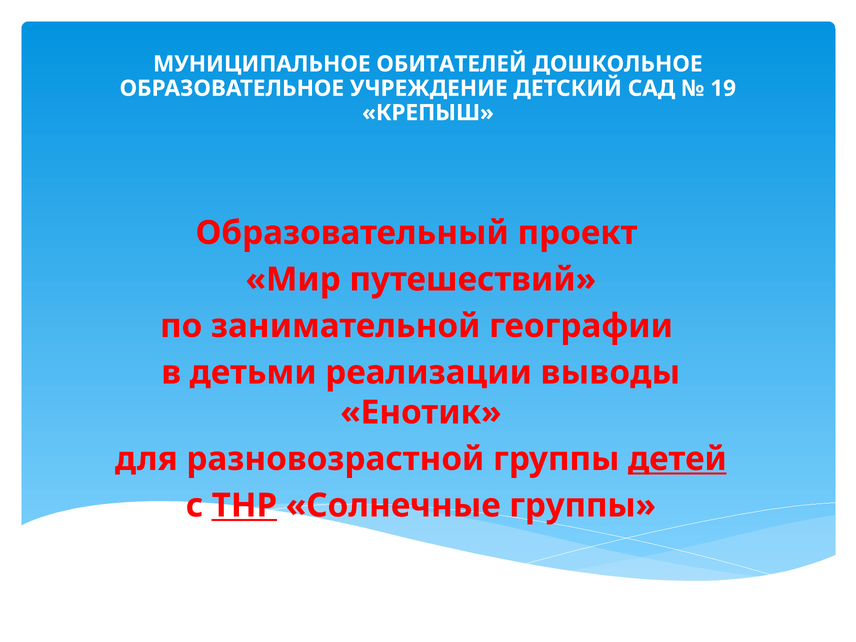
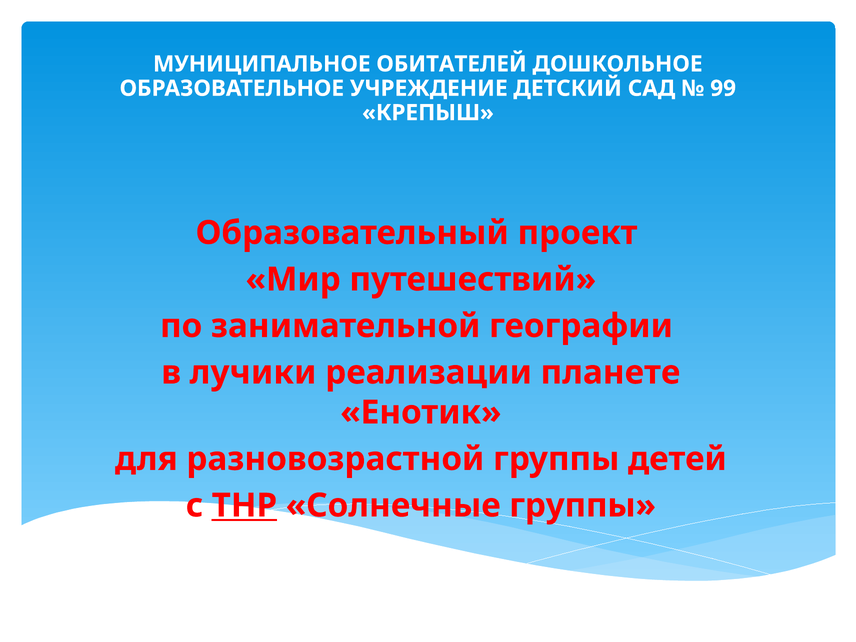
19: 19 -> 99
детьми: детьми -> лучики
выводы: выводы -> планете
детей underline: present -> none
